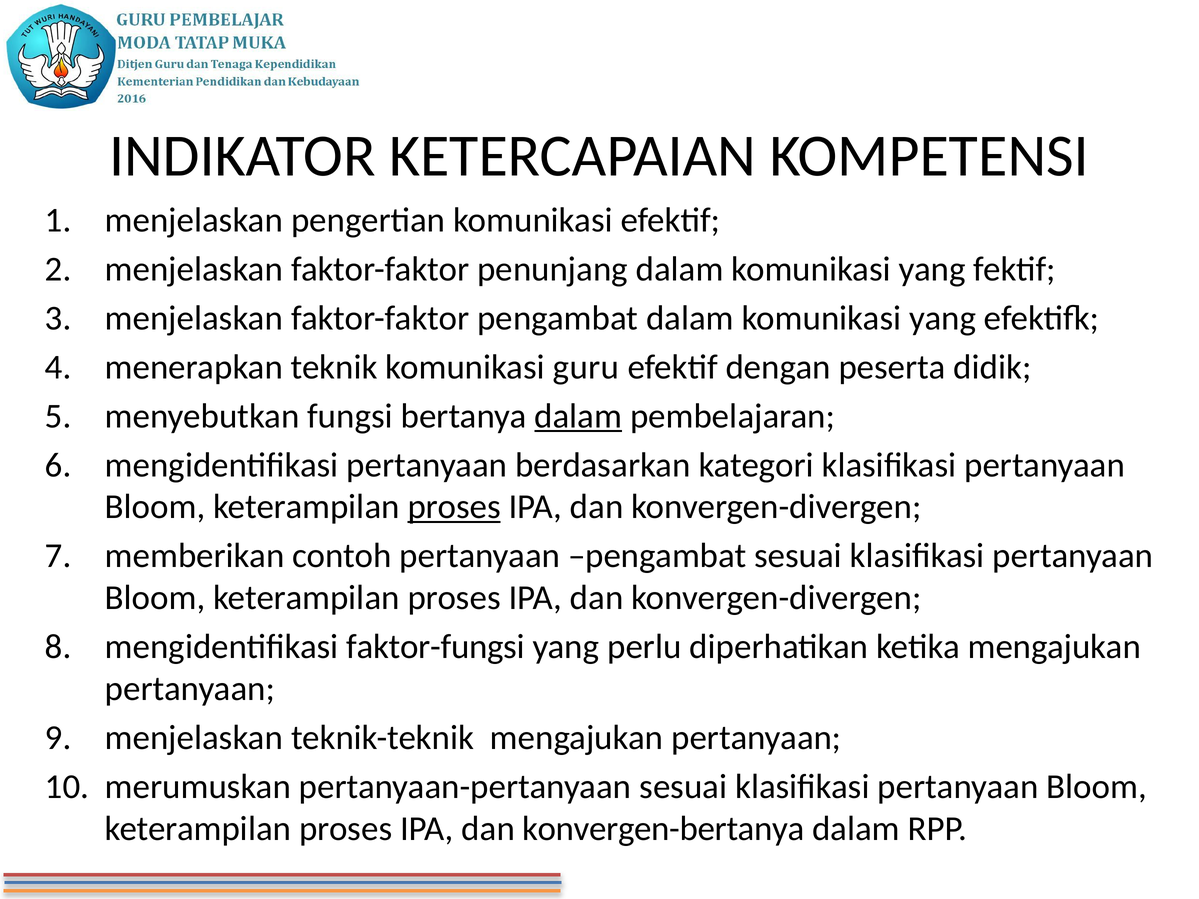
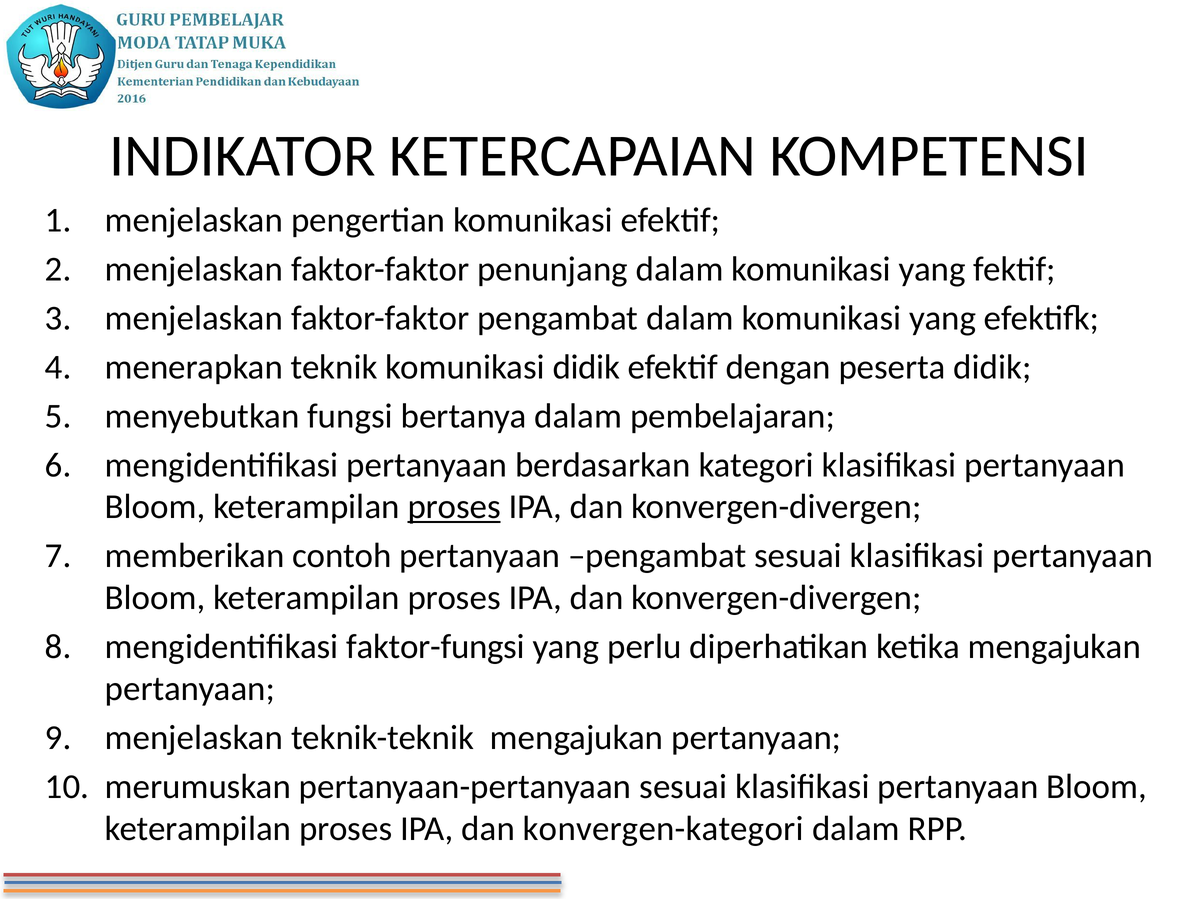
komunikasi guru: guru -> didik
dalam at (578, 416) underline: present -> none
konvergen-bertanya: konvergen-bertanya -> konvergen-kategori
